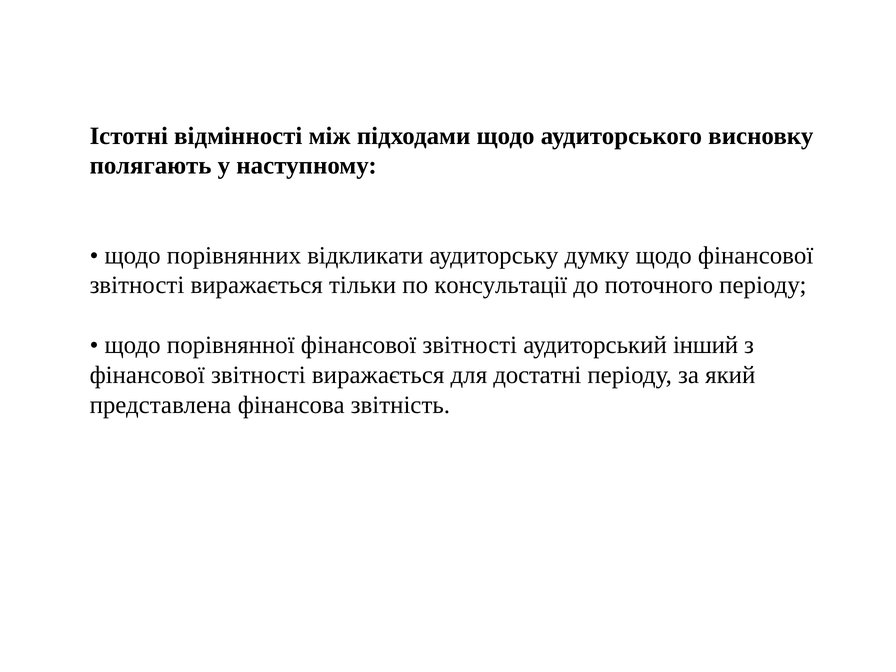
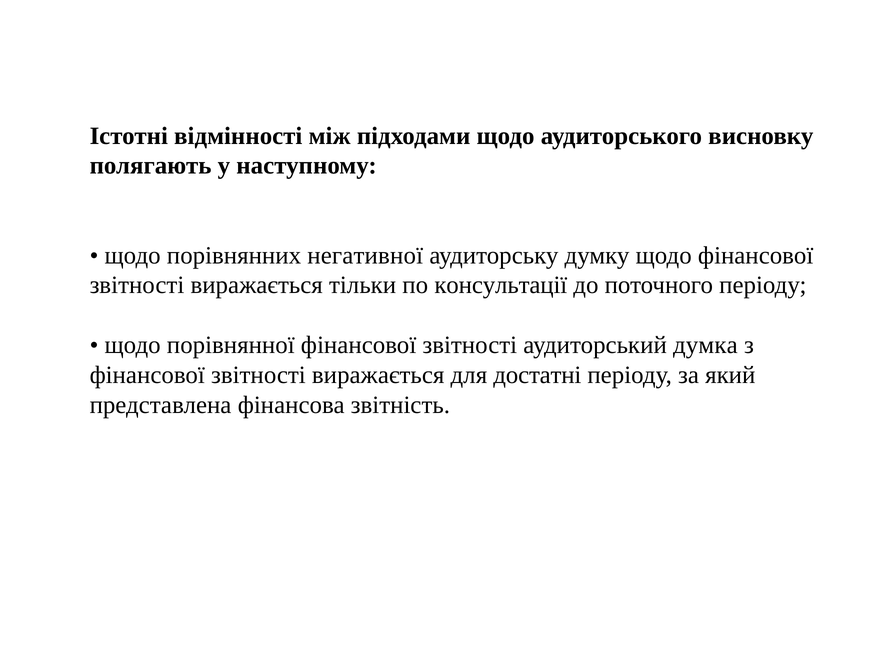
відкликати: відкликати -> негативної
інший: інший -> думка
